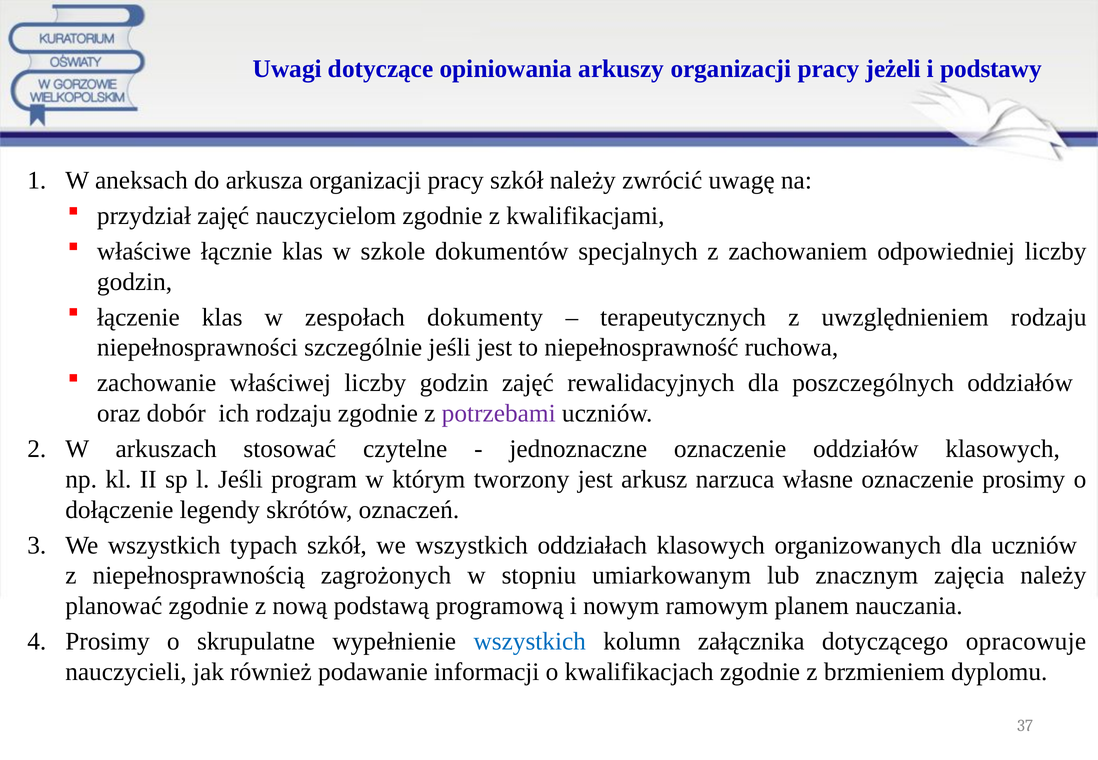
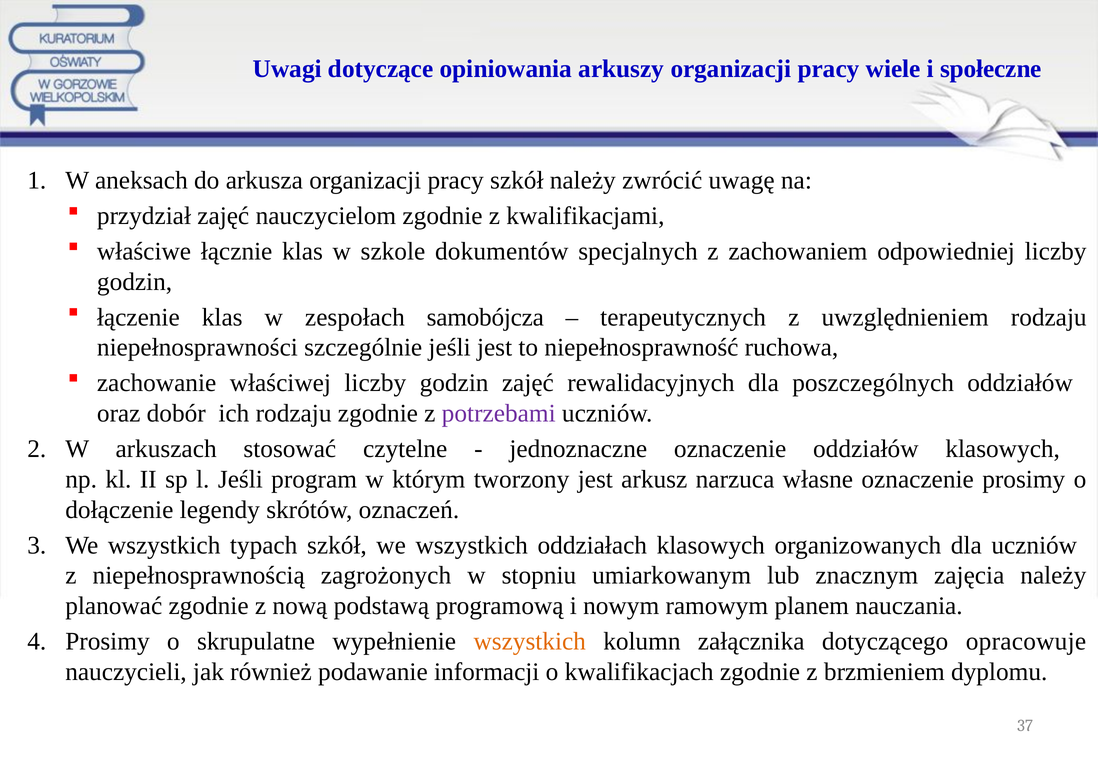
jeżeli: jeżeli -> wiele
podstawy: podstawy -> społeczne
dokumenty: dokumenty -> samobójcza
wszystkich at (530, 642) colour: blue -> orange
